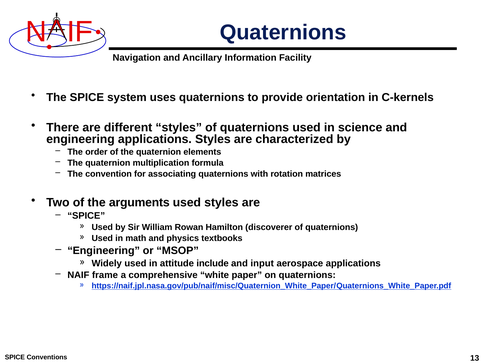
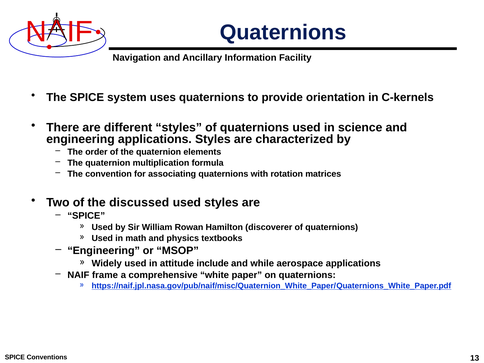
arguments: arguments -> discussed
input: input -> while
